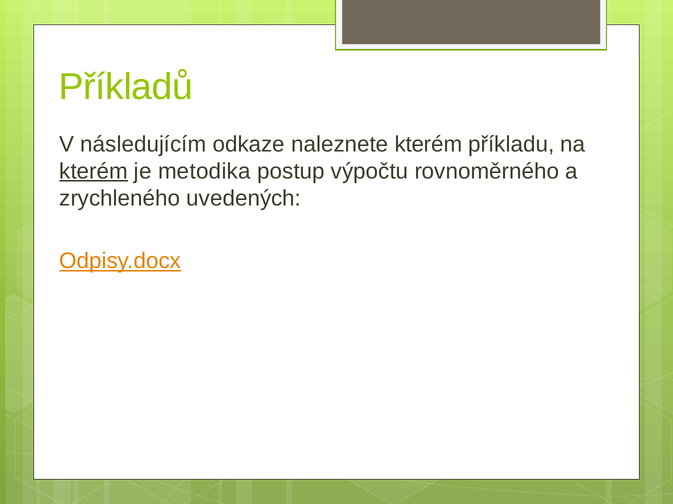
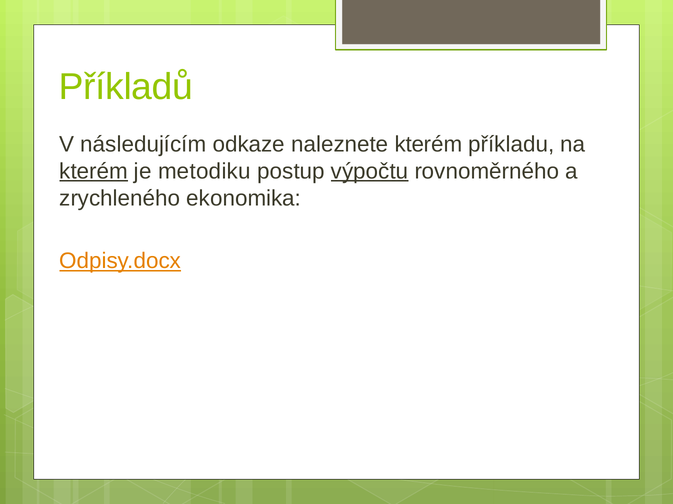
metodika: metodika -> metodiku
výpočtu underline: none -> present
uvedených: uvedených -> ekonomika
